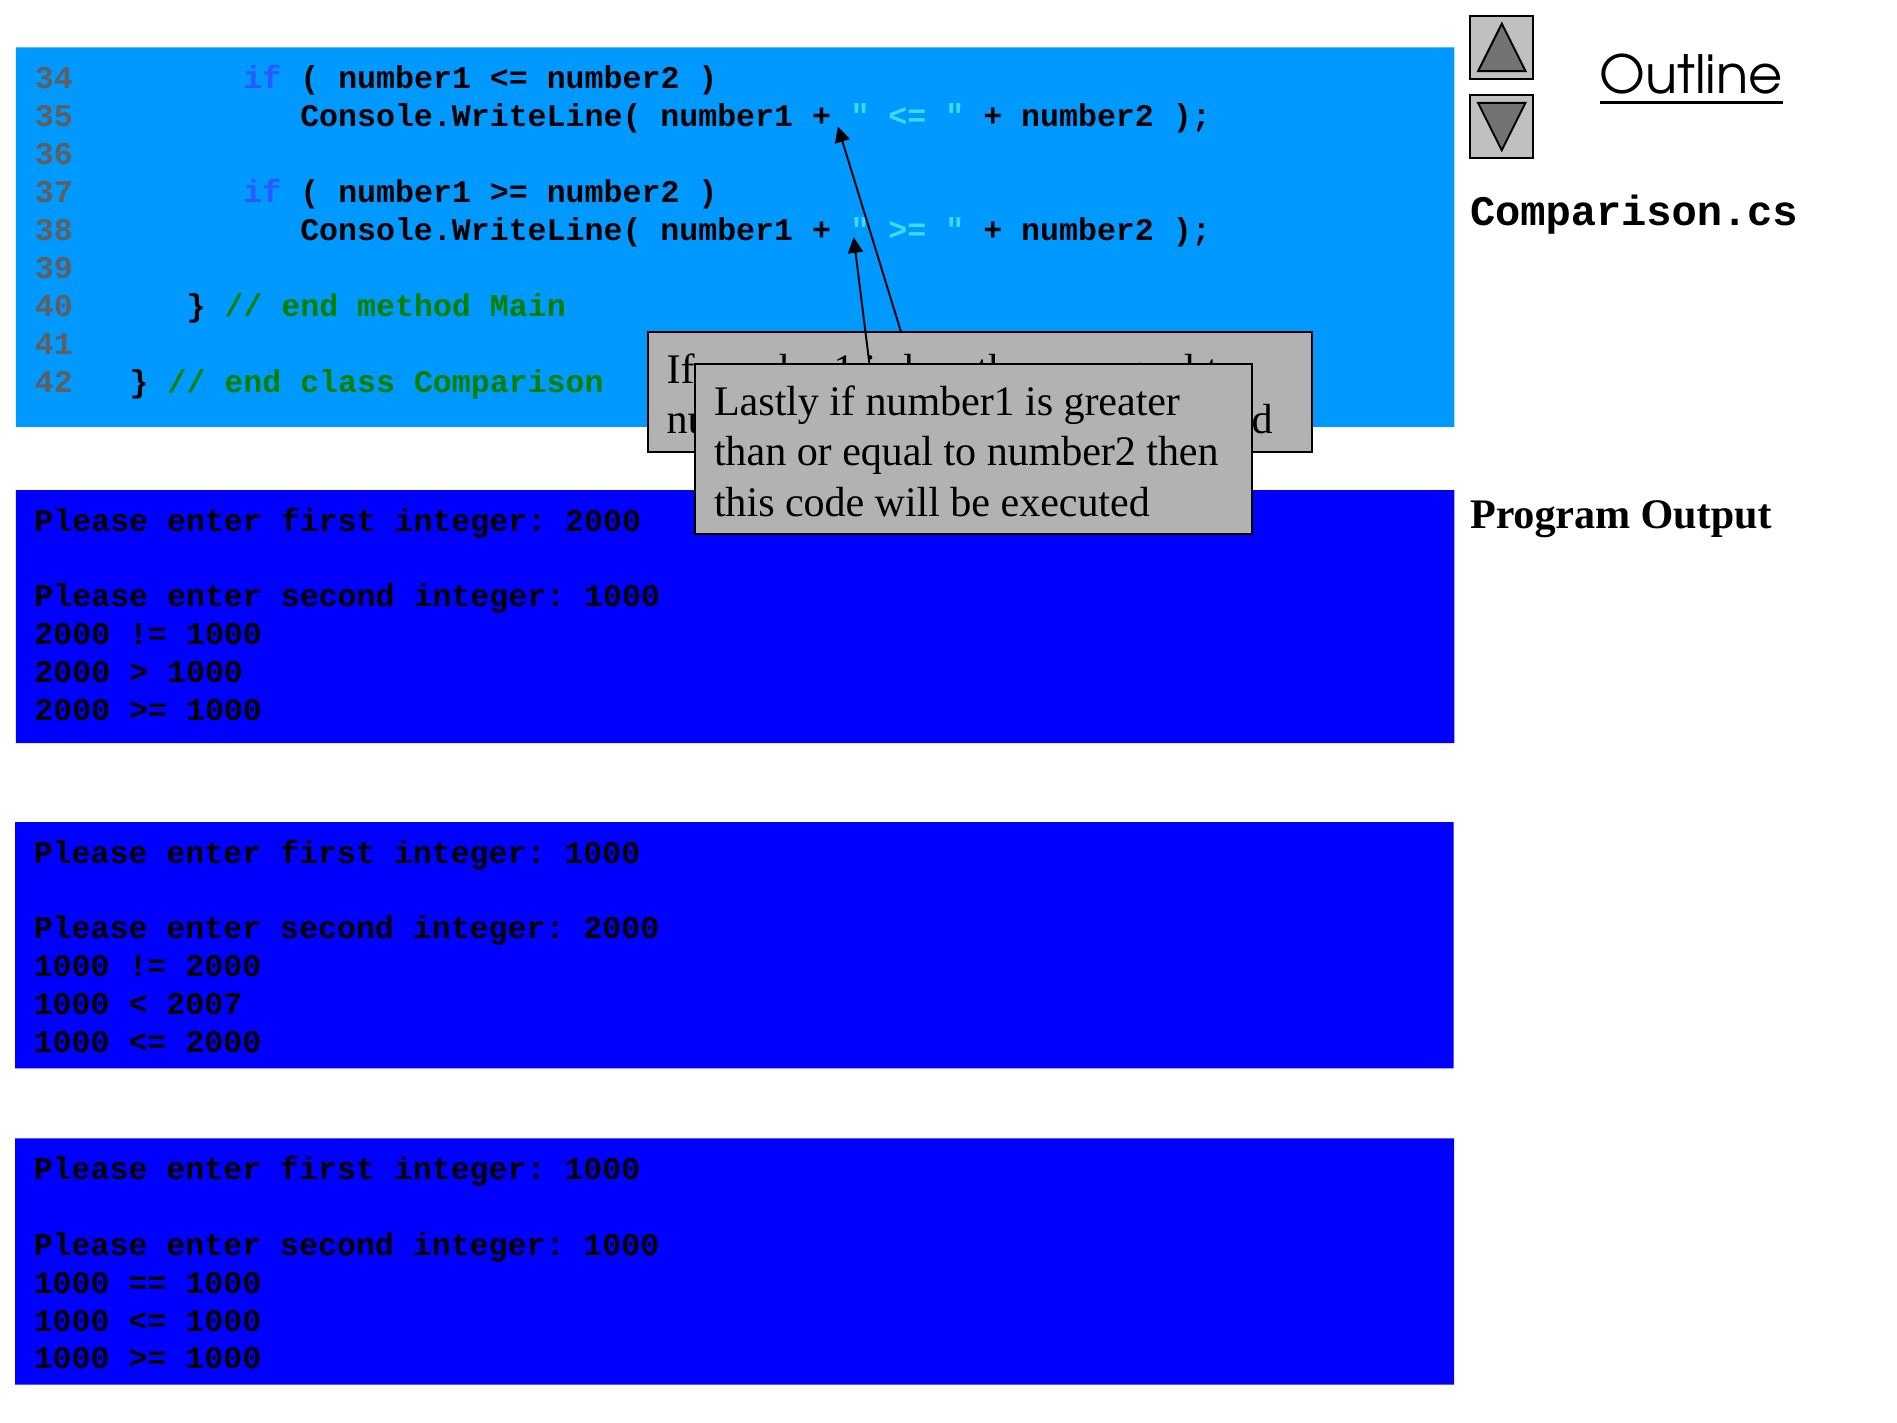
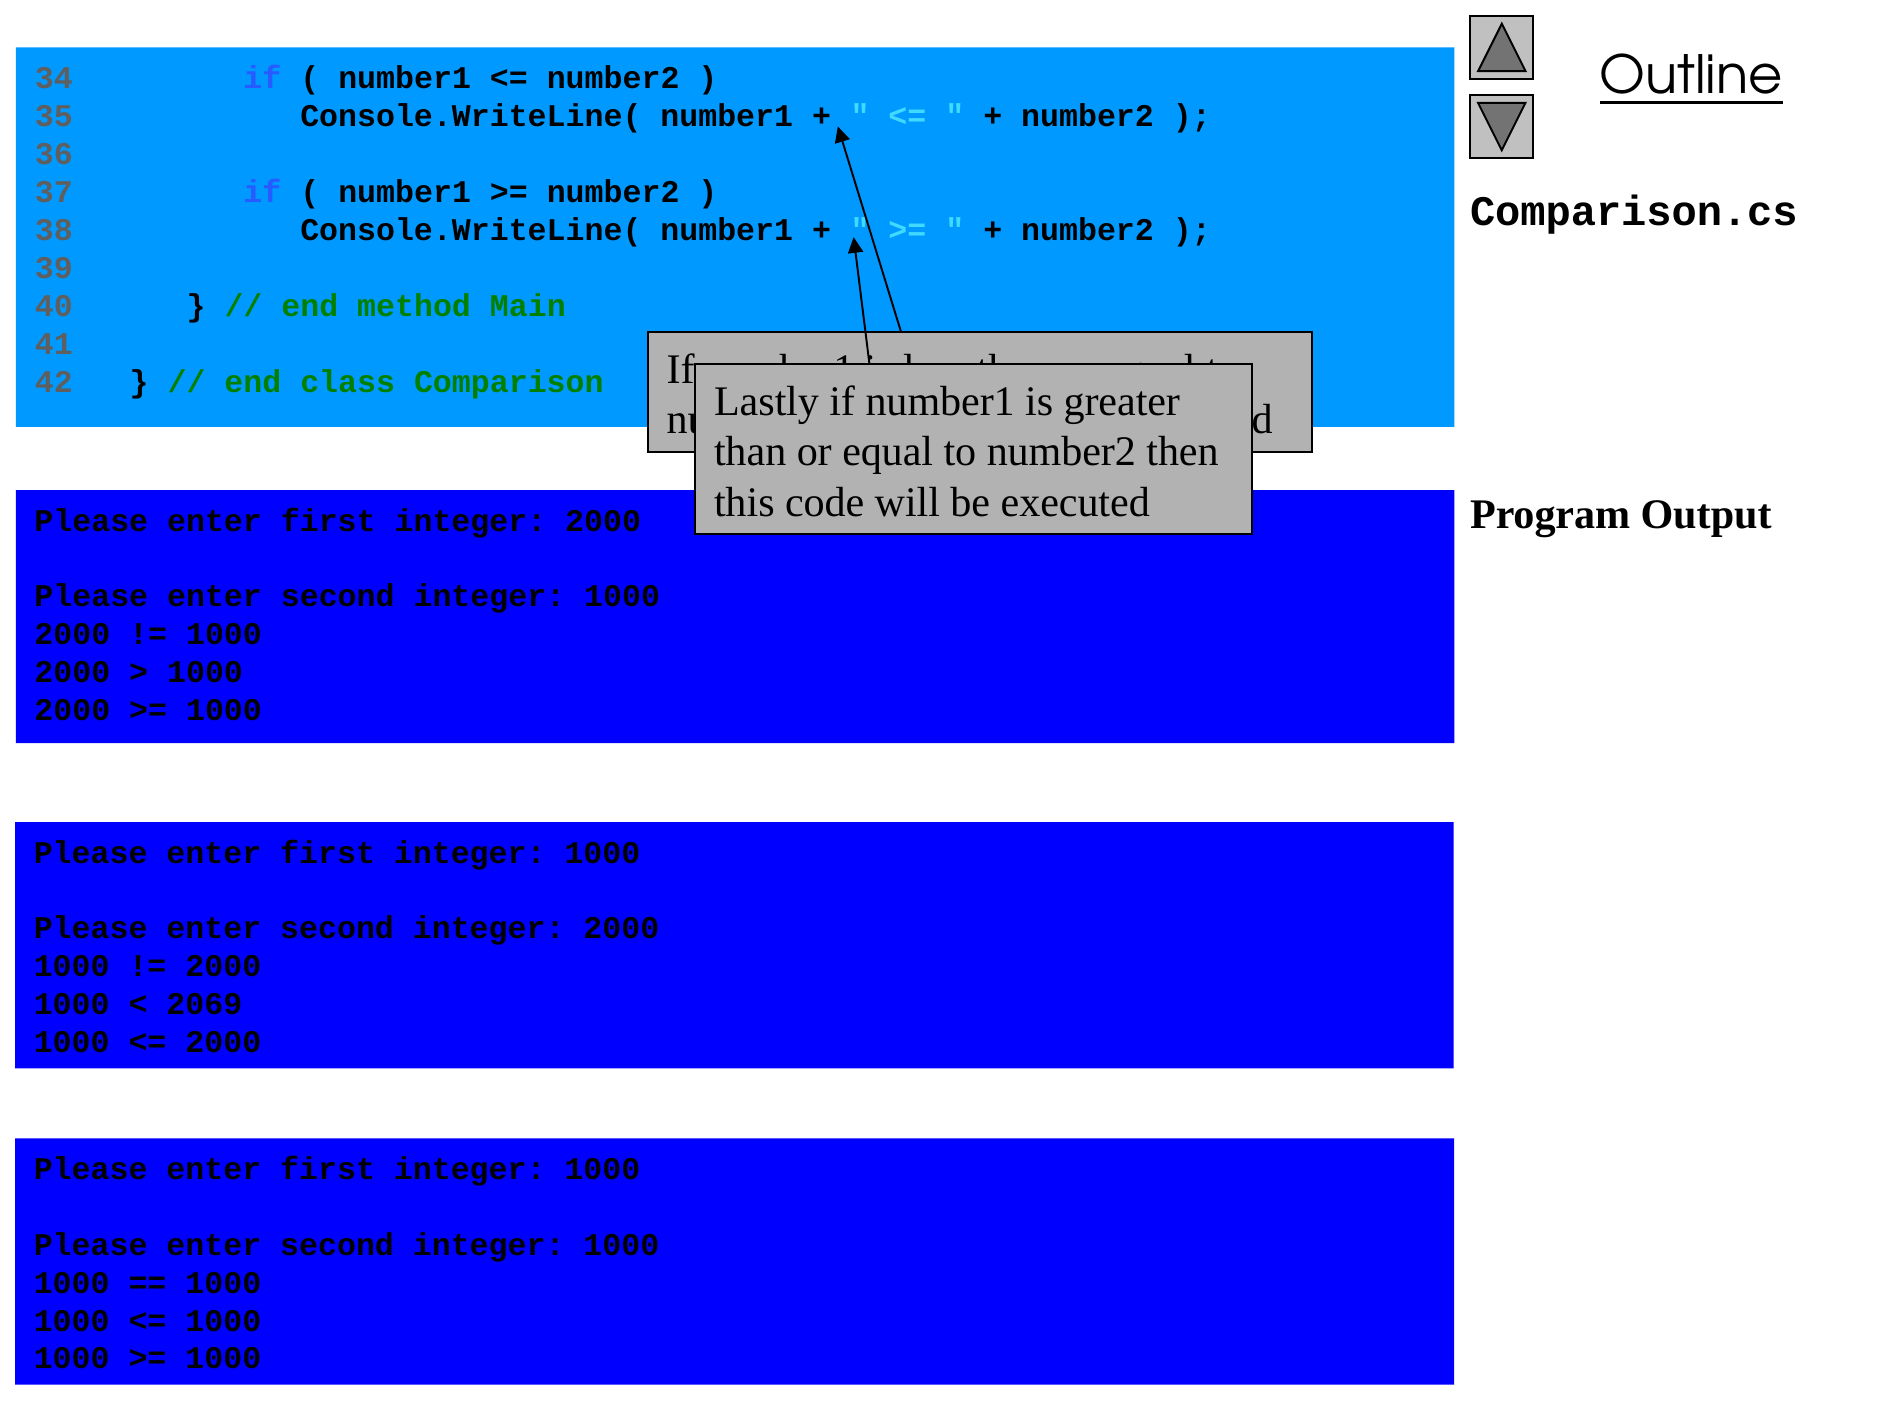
2007: 2007 -> 2069
